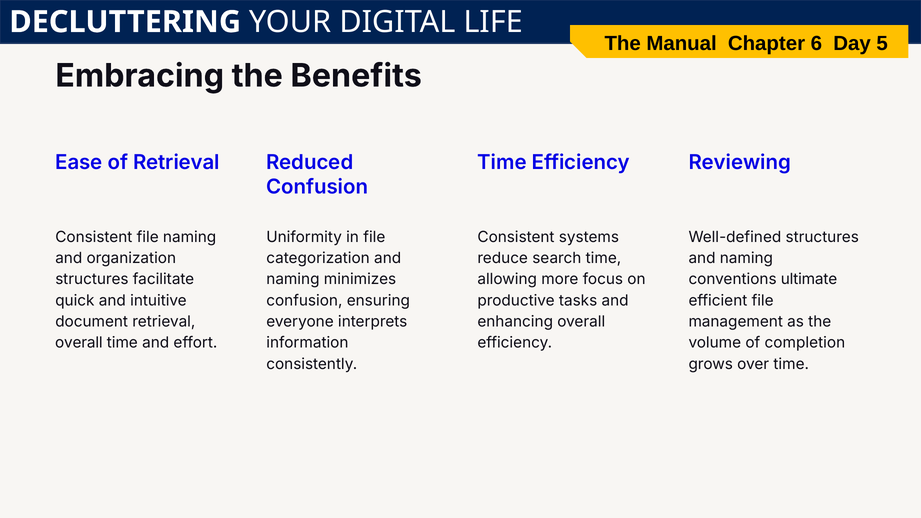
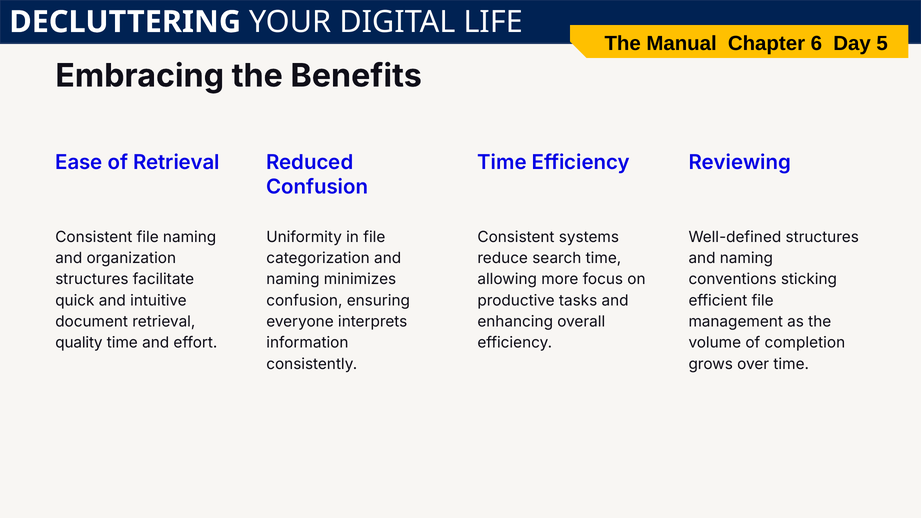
ultimate: ultimate -> sticking
overall at (79, 343): overall -> quality
